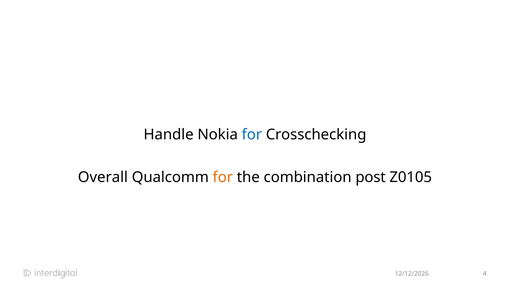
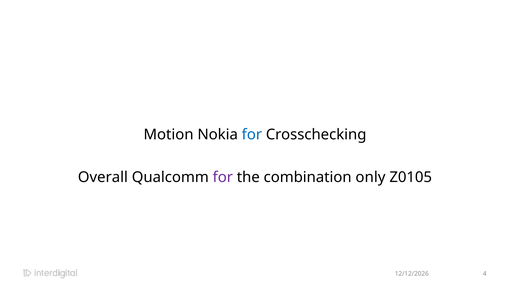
Handle: Handle -> Motion
for at (223, 178) colour: orange -> purple
post: post -> only
